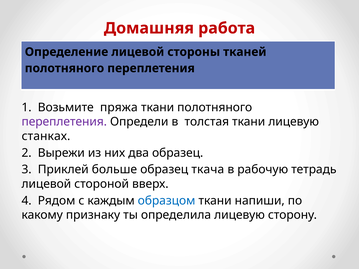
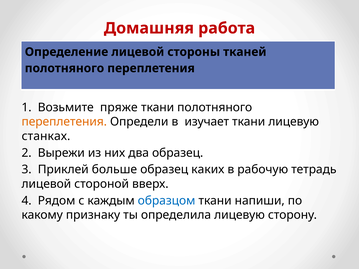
пряжа: пряжа -> пряже
переплетения at (64, 122) colour: purple -> orange
толстая: толстая -> изучает
ткача: ткача -> каких
